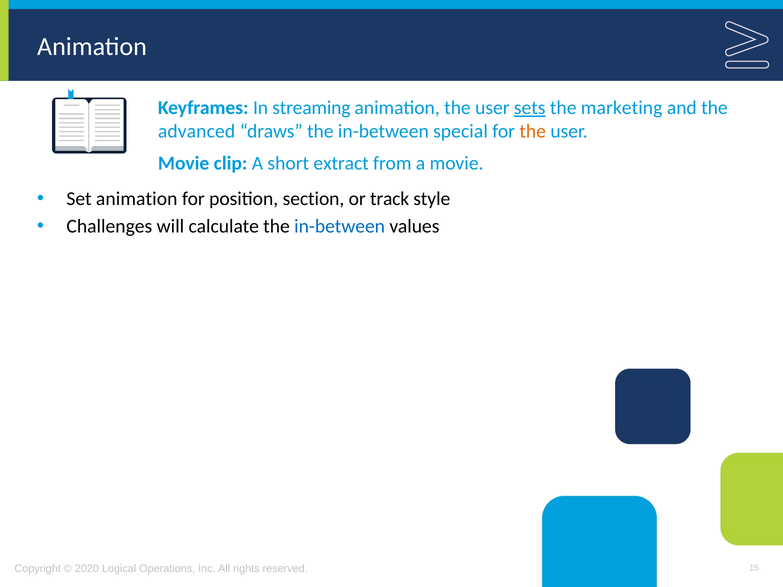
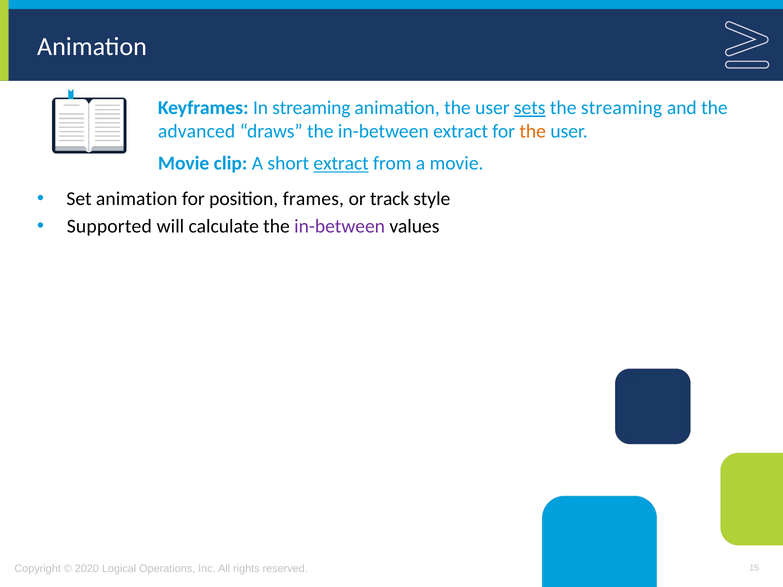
the marketing: marketing -> streaming
in-between special: special -> extract
extract at (341, 164) underline: none -> present
section: section -> frames
Challenges: Challenges -> Supported
in-between at (340, 226) colour: blue -> purple
